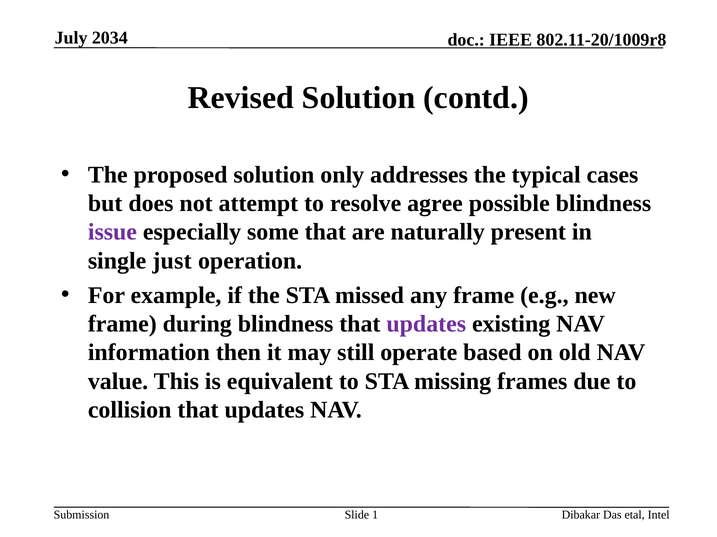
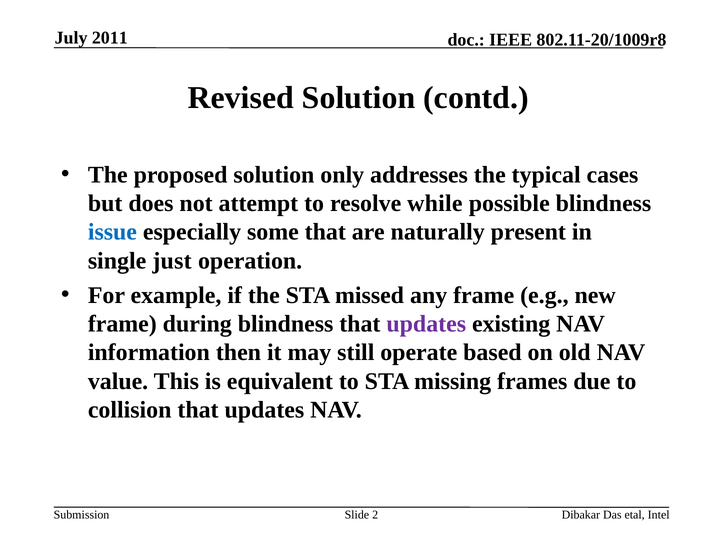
2034: 2034 -> 2011
agree: agree -> while
issue colour: purple -> blue
1: 1 -> 2
